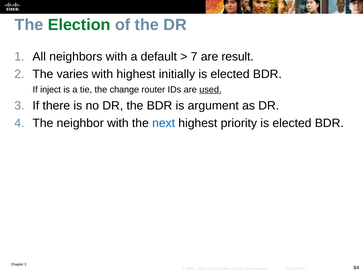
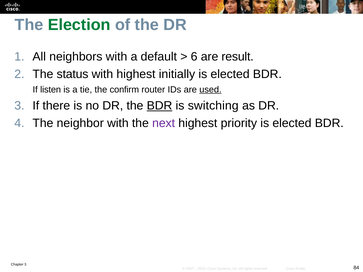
7: 7 -> 6
varies: varies -> status
inject: inject -> listen
change: change -> confirm
BDR at (159, 106) underline: none -> present
argument: argument -> switching
next colour: blue -> purple
